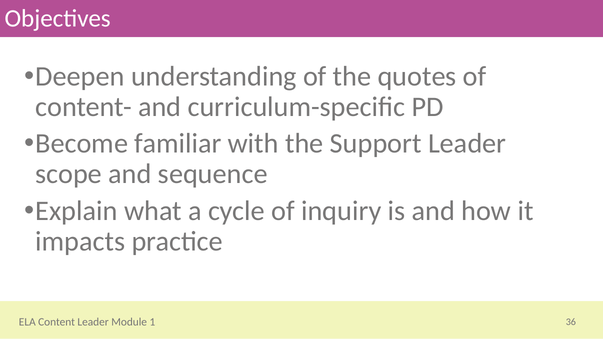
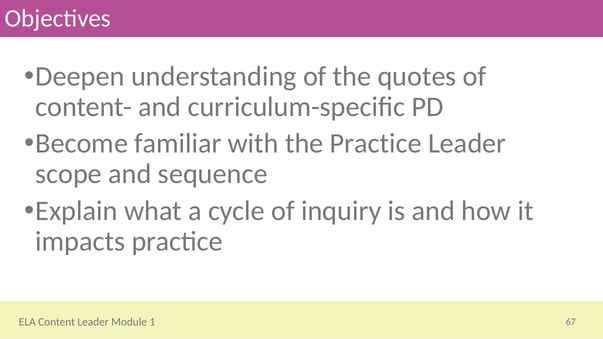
the Support: Support -> Practice
36: 36 -> 67
